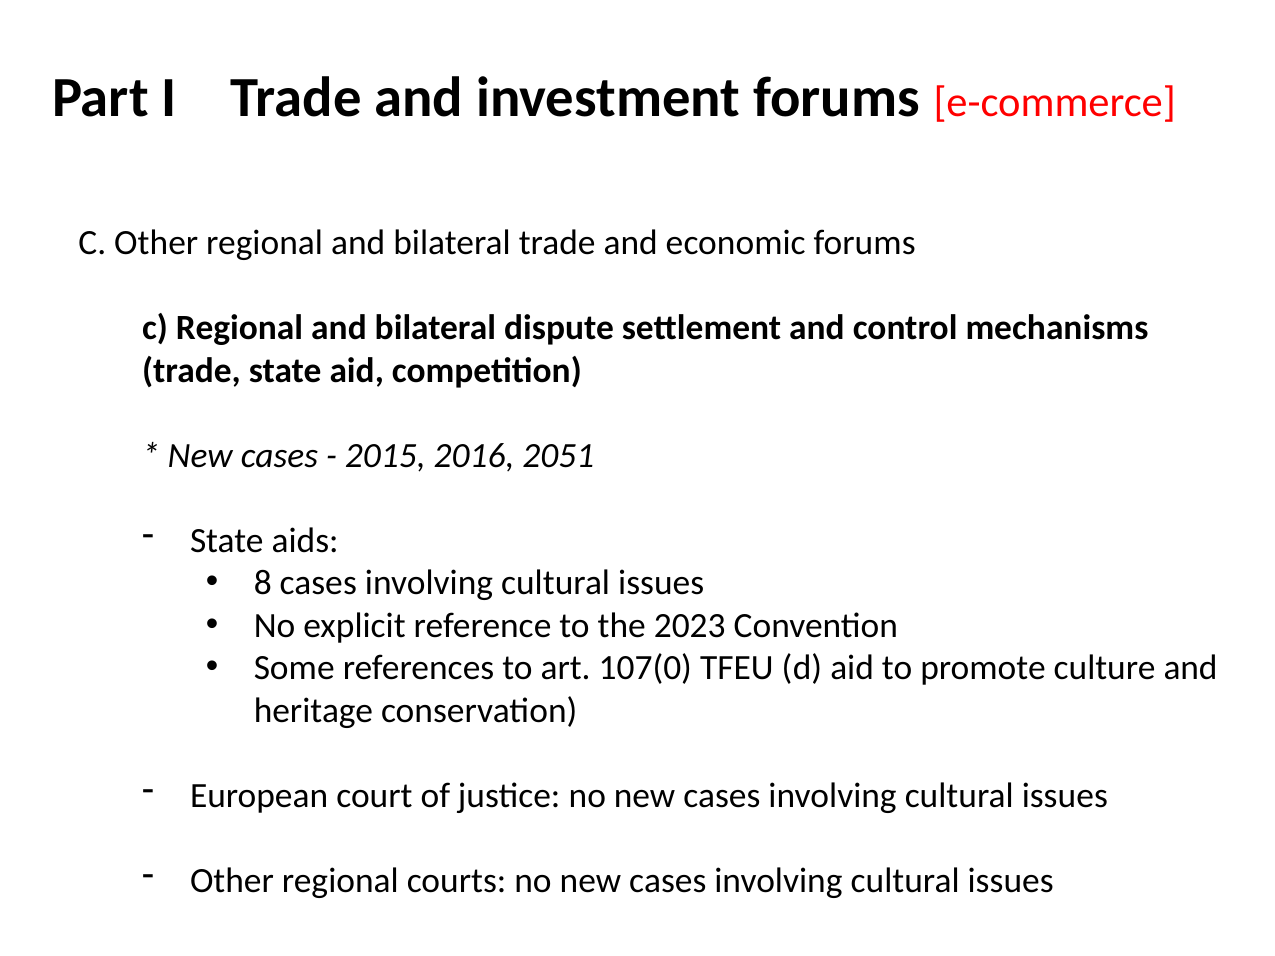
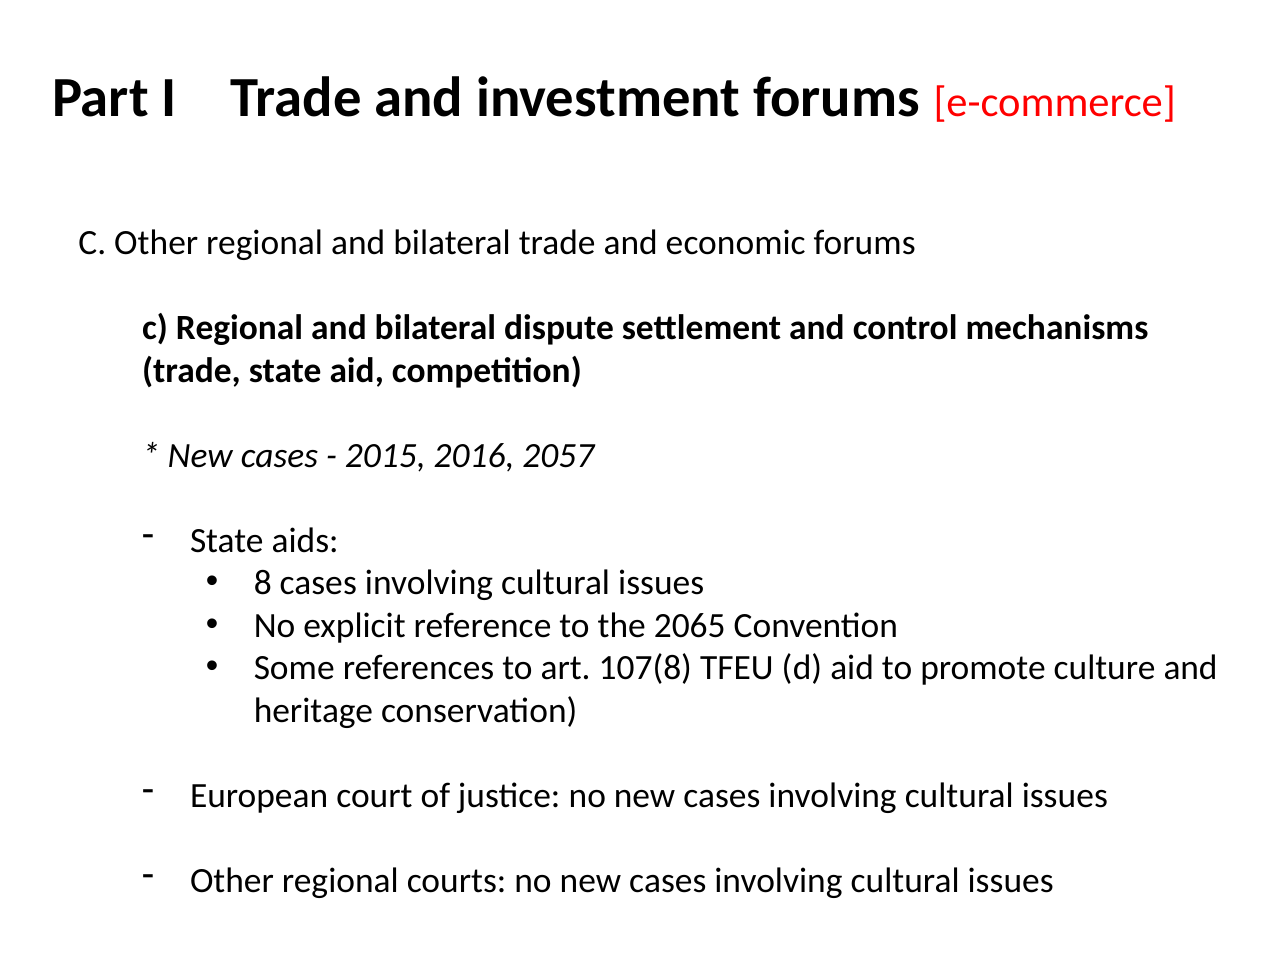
2051: 2051 -> 2057
2023: 2023 -> 2065
107(0: 107(0 -> 107(8
